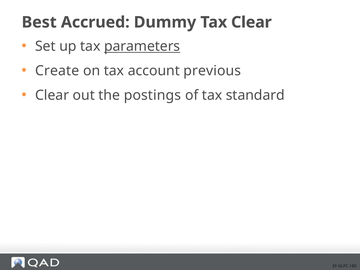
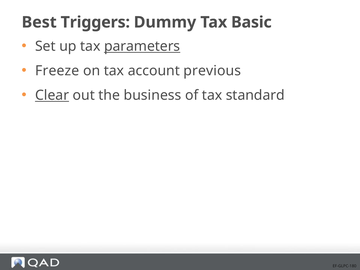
Accrued: Accrued -> Triggers
Tax Clear: Clear -> Basic
Create: Create -> Freeze
Clear at (52, 95) underline: none -> present
postings: postings -> business
